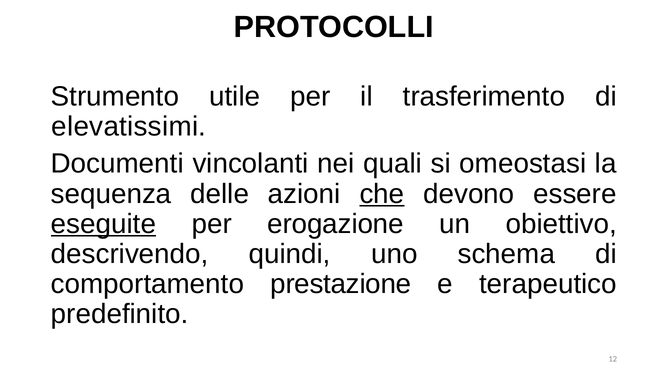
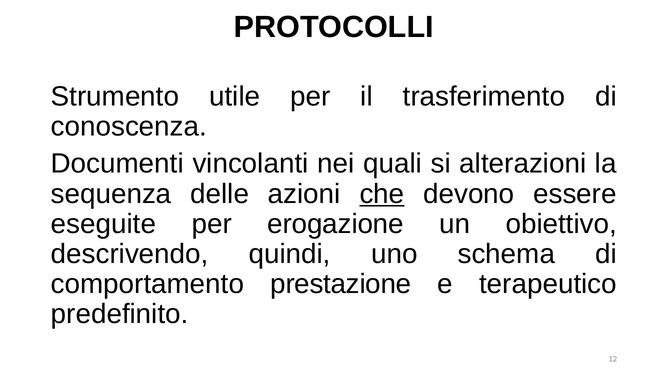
elevatissimi: elevatissimi -> conoscenza
omeostasi: omeostasi -> alterazioni
eseguite underline: present -> none
